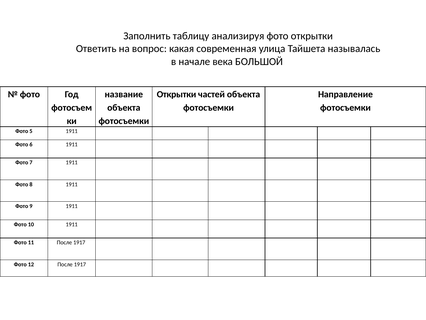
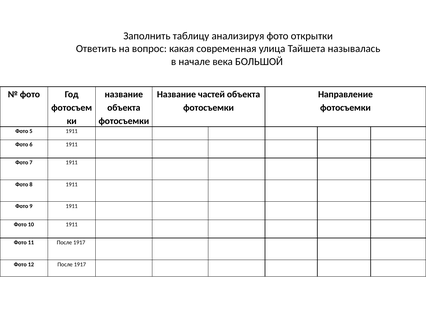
Открытки at (177, 94): Открытки -> Название
